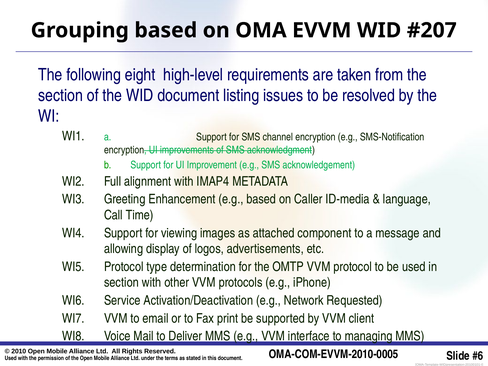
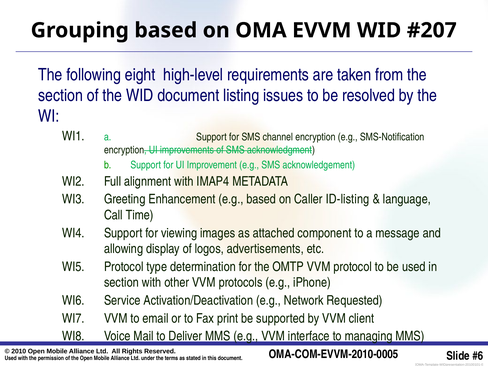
ID-media: ID-media -> ID-listing
